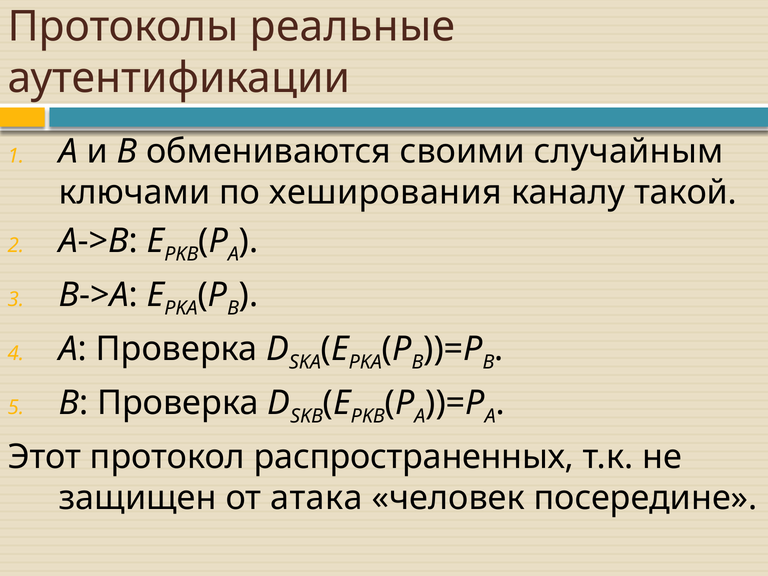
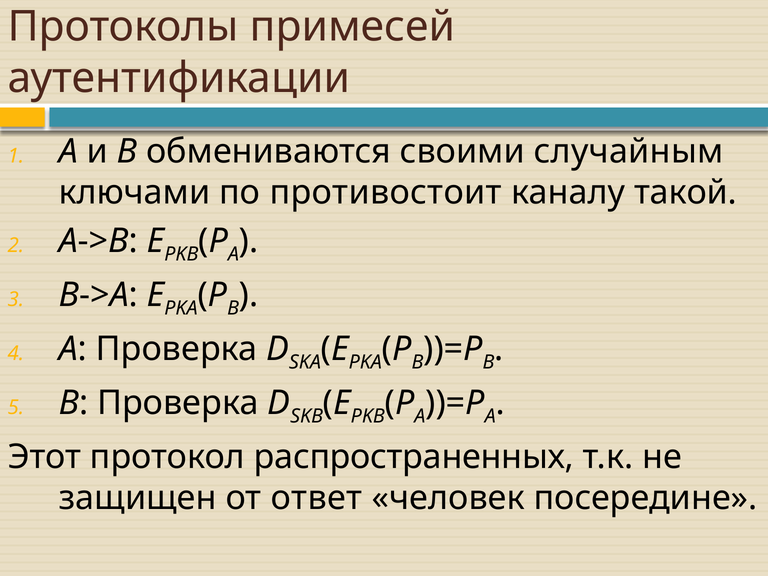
реальные: реальные -> примесей
хеширования: хеширования -> противостоит
атака: атака -> ответ
